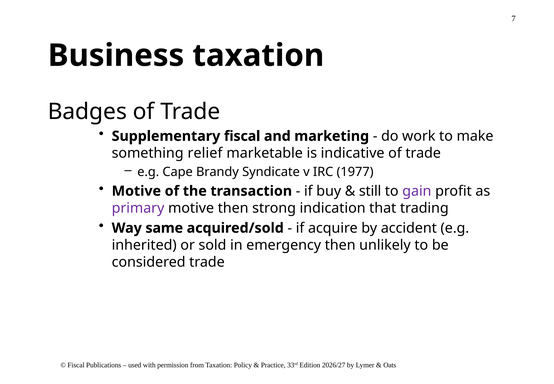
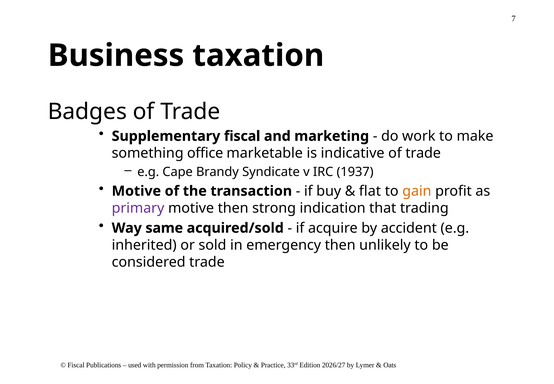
relief: relief -> office
1977: 1977 -> 1937
still: still -> flat
gain colour: purple -> orange
